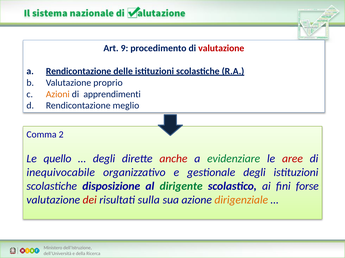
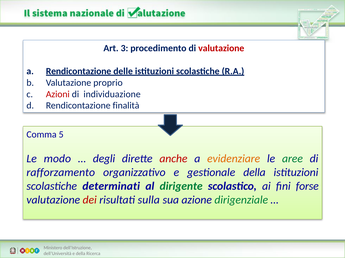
9: 9 -> 3
Azioni colour: orange -> red
apprendimenti: apprendimenti -> individuazione
meglio: meglio -> finalità
2: 2 -> 5
quello: quello -> modo
evidenziare colour: green -> orange
aree colour: red -> green
inequivocabile: inequivocabile -> rafforzamento
gestionale degli: degli -> della
disposizione: disposizione -> determinati
dirigenziale colour: orange -> green
